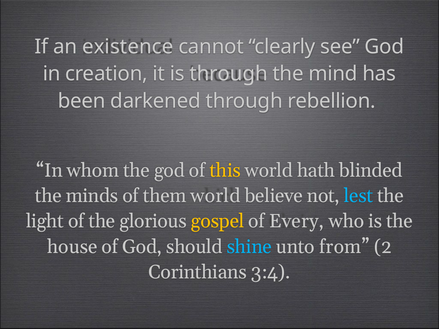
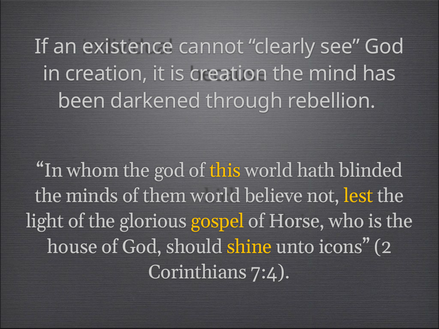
is through: through -> creation
lest colour: light blue -> yellow
Every: Every -> Horse
shine colour: light blue -> yellow
from: from -> icons
3:4: 3:4 -> 7:4
